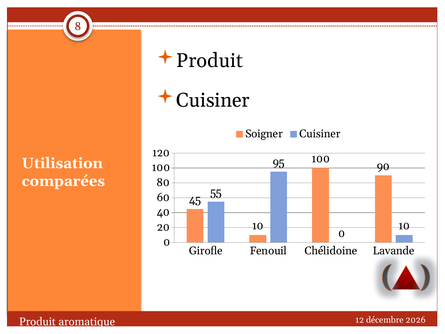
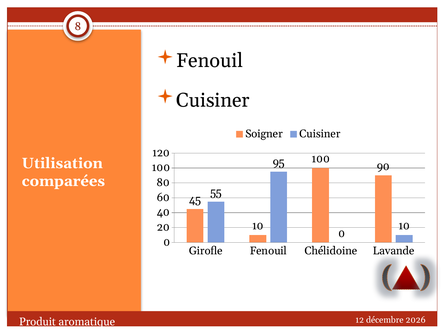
Produit at (210, 61): Produit -> Fenouil
